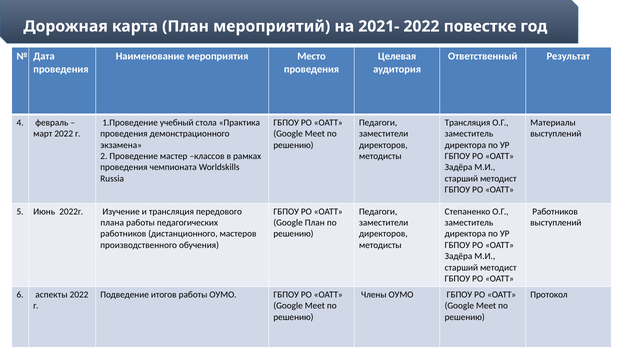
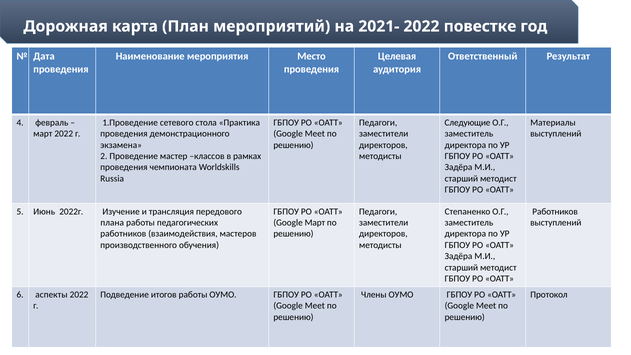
учебный: учебный -> сетевого
Трансляция at (467, 123): Трансляция -> Следующие
Google План: План -> Март
дистанционного: дистанционного -> взаимодействия
